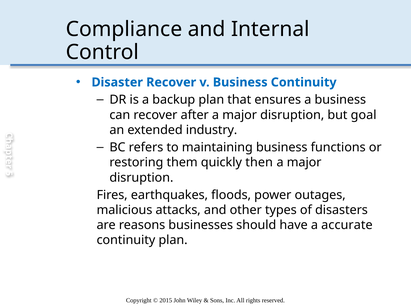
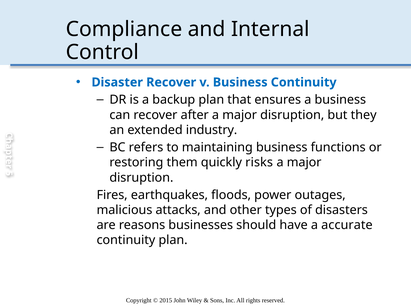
goal: goal -> they
then: then -> risks
